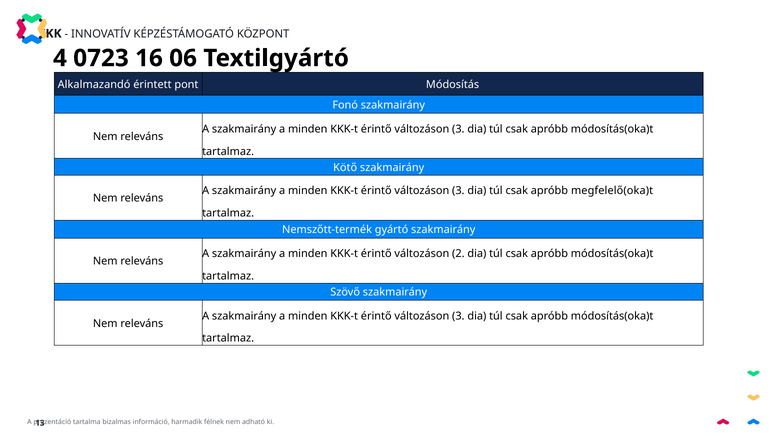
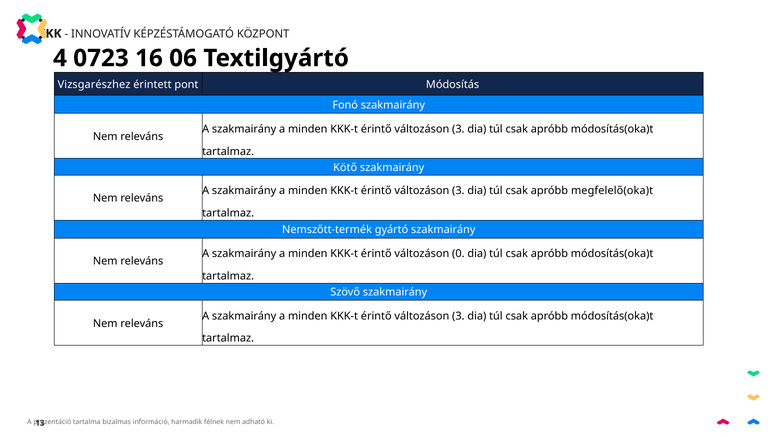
Alkalmazandó: Alkalmazandó -> Vizsgarészhez
2: 2 -> 0
